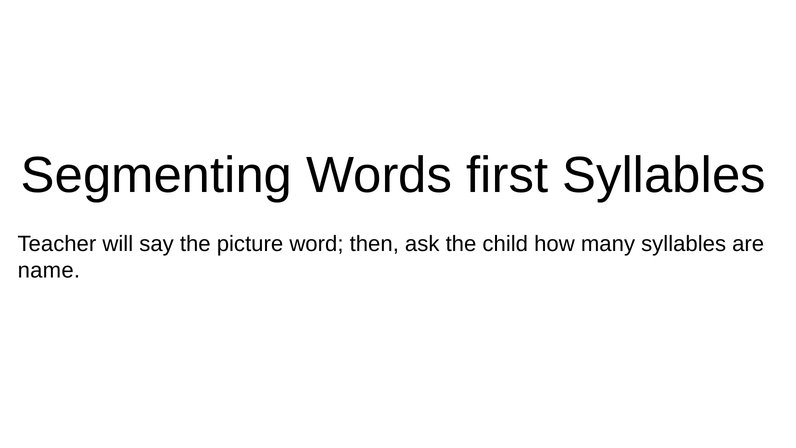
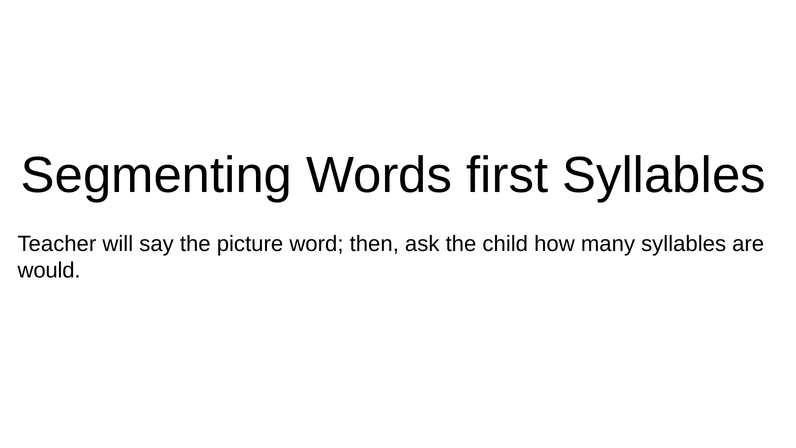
name: name -> would
